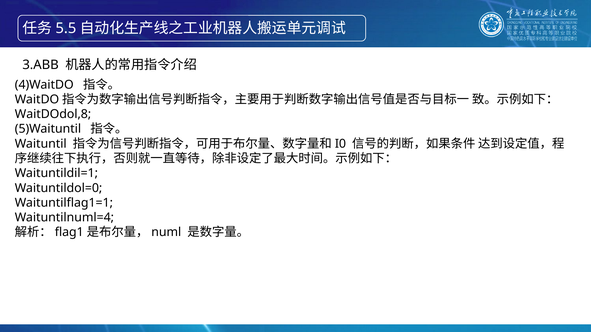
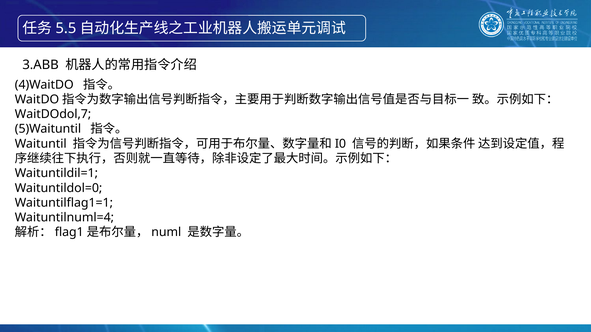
WaitDOdol,8: WaitDOdol,8 -> WaitDOdol,7
